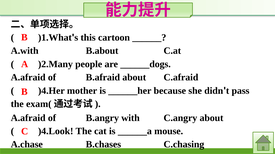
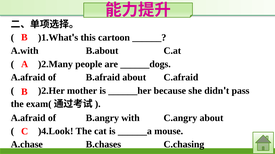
)4.Her: )4.Her -> )2.Her
